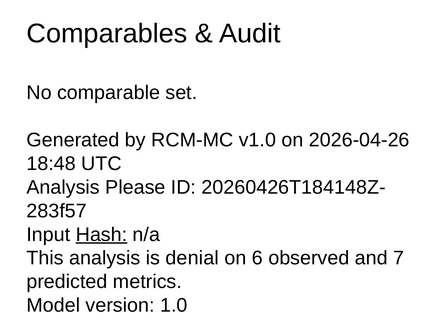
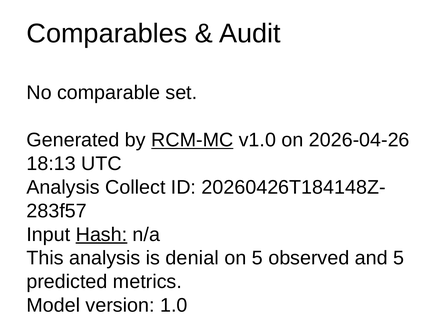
RCM-MC underline: none -> present
18:48: 18:48 -> 18:13
Please: Please -> Collect
on 6: 6 -> 5
and 7: 7 -> 5
